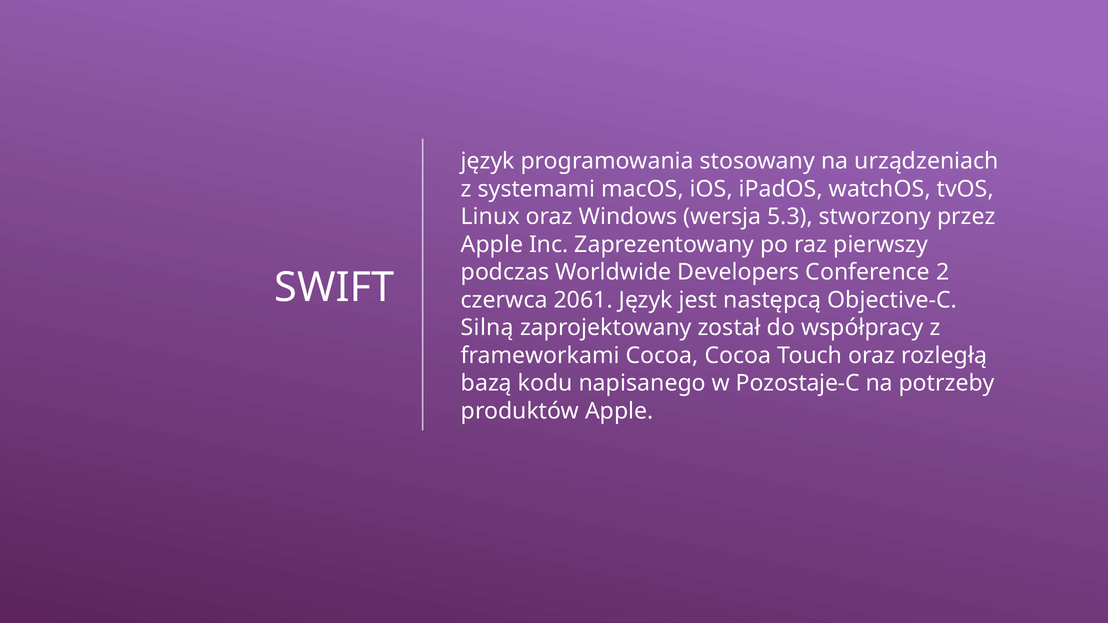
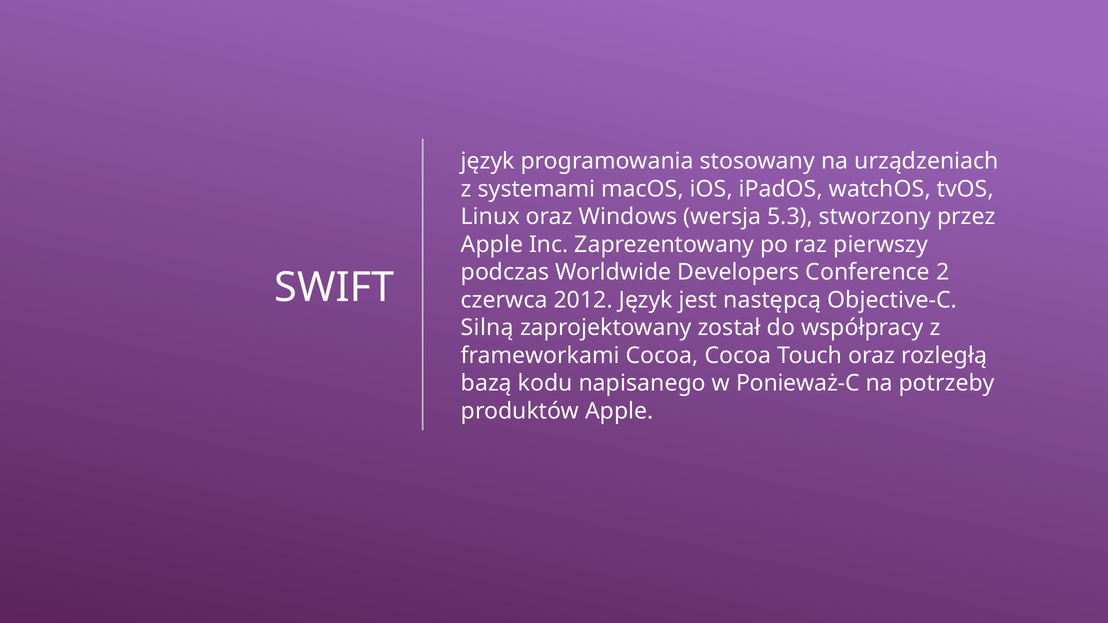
2061: 2061 -> 2012
Pozostaje-C: Pozostaje-C -> Ponieważ-C
